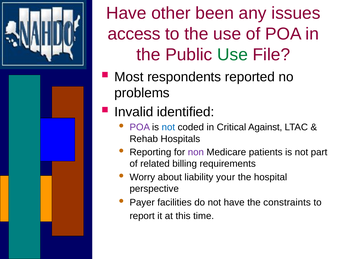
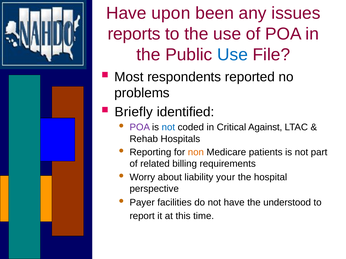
other: other -> upon
access: access -> reports
Use at (232, 55) colour: green -> blue
Invalid: Invalid -> Briefly
non colour: purple -> orange
constraints: constraints -> understood
